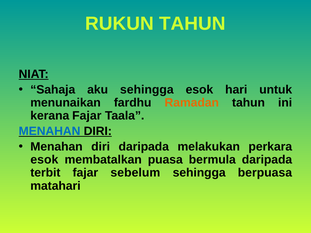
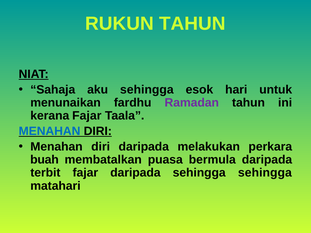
Ramadan colour: orange -> purple
esok at (44, 160): esok -> buah
fajar sebelum: sebelum -> daripada
sehingga berpuasa: berpuasa -> sehingga
